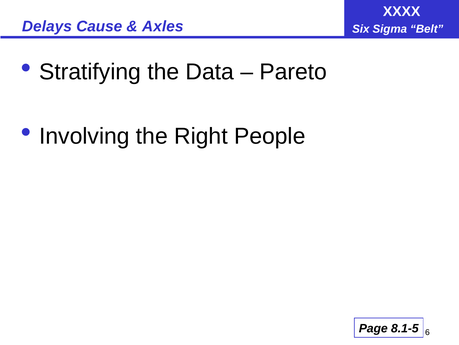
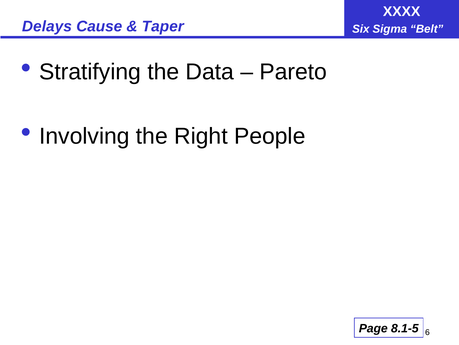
Axles: Axles -> Taper
